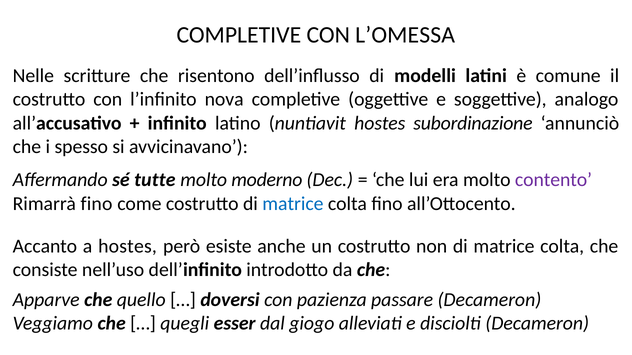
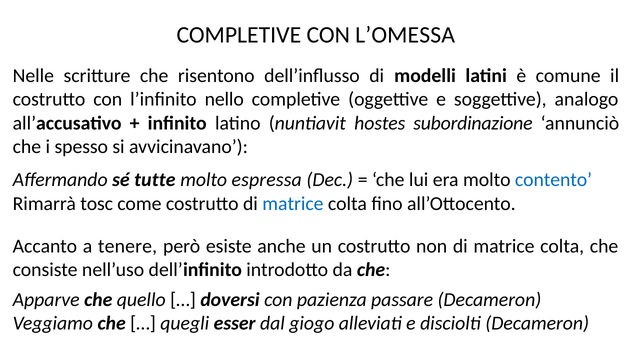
nova: nova -> nello
moderno: moderno -> espressa
contento colour: purple -> blue
Rimarrà fino: fino -> tosc
a hostes: hostes -> tenere
